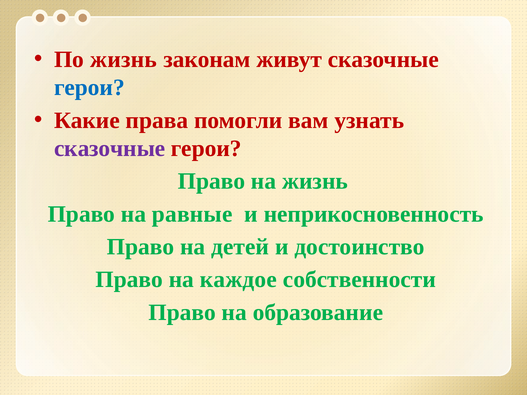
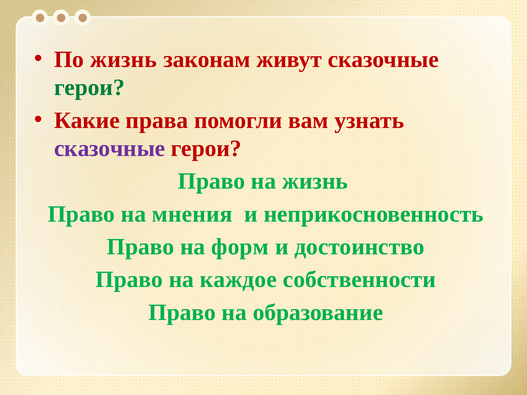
герои at (89, 88) colour: blue -> green
равные: равные -> мнения
детей: детей -> форм
